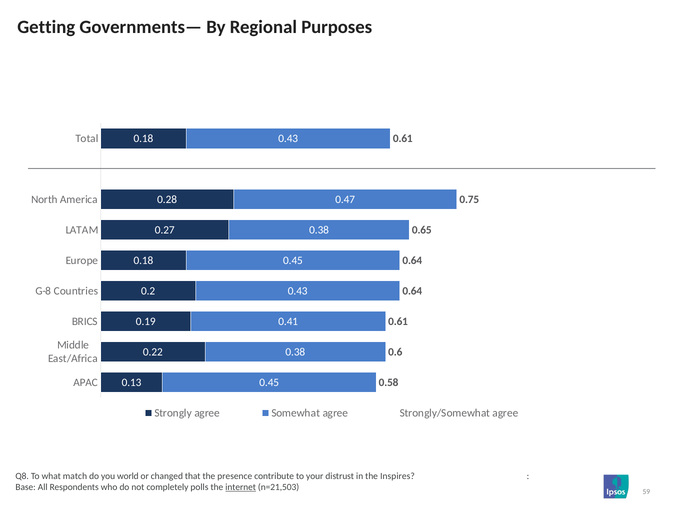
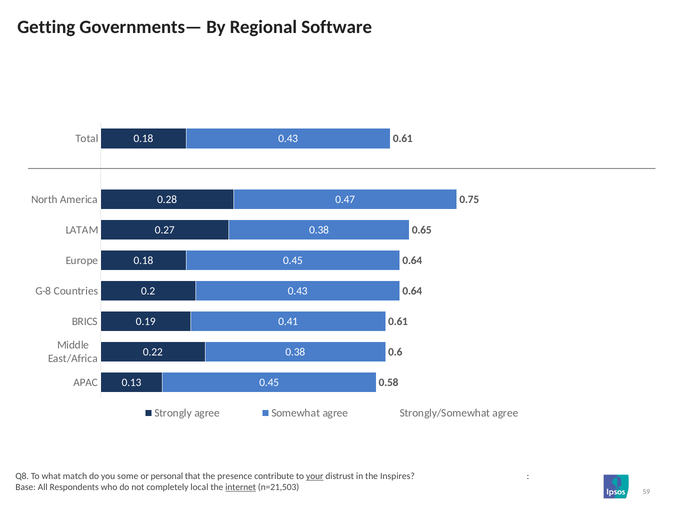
Purposes: Purposes -> Software
world: world -> some
changed: changed -> personal
your underline: none -> present
polls: polls -> local
